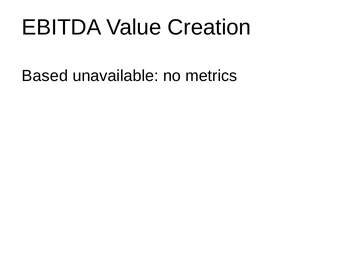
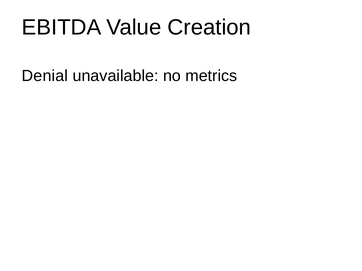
Based: Based -> Denial
